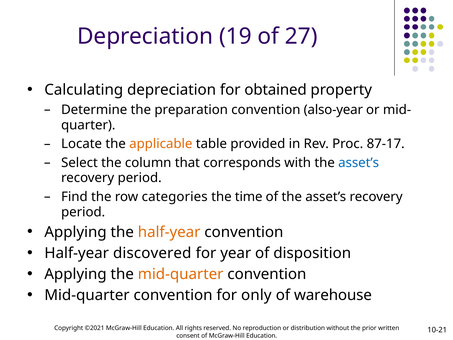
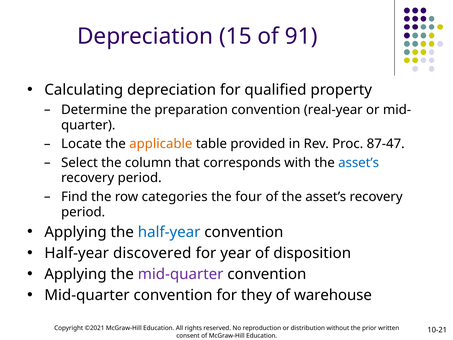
19: 19 -> 15
27: 27 -> 91
obtained: obtained -> qualified
also-year: also-year -> real-year
87-17: 87-17 -> 87-47
time: time -> four
half-year at (169, 232) colour: orange -> blue
mid-quarter at (181, 274) colour: orange -> purple
only: only -> they
